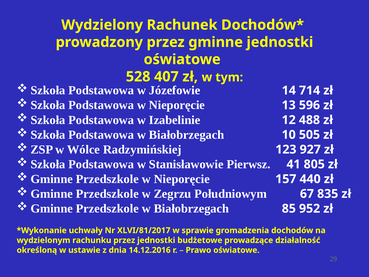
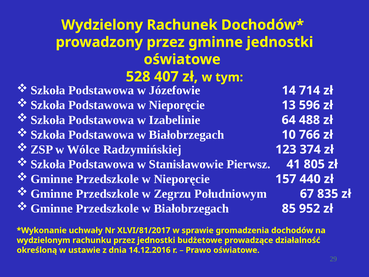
12: 12 -> 64
505: 505 -> 766
927: 927 -> 374
